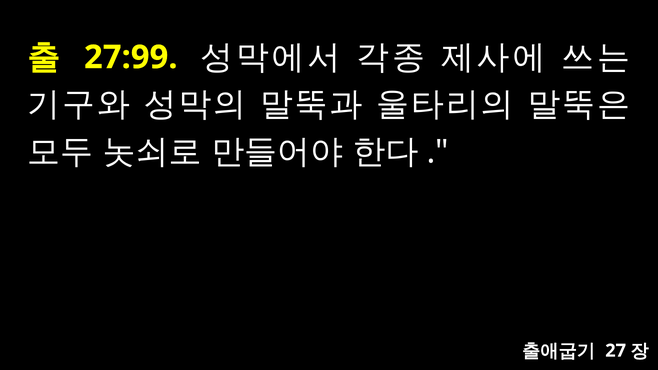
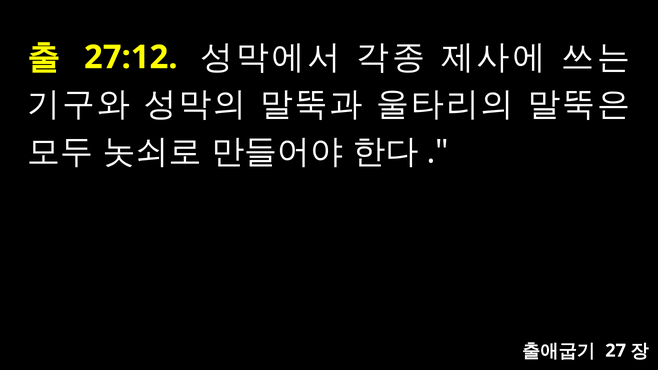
27:99: 27:99 -> 27:12
